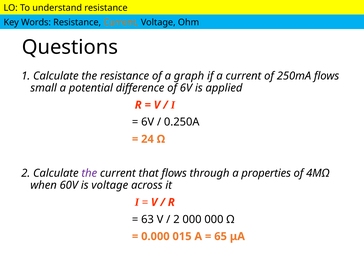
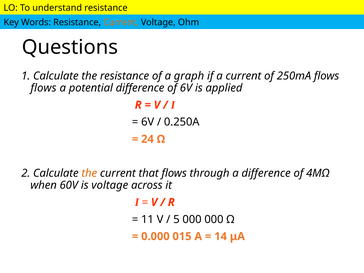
small at (44, 88): small -> flows
the at (89, 173) colour: purple -> orange
a properties: properties -> difference
63: 63 -> 11
2 at (176, 219): 2 -> 5
65: 65 -> 14
